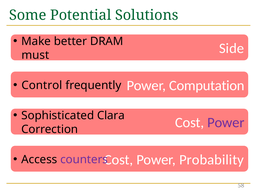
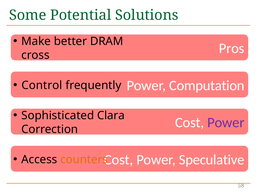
Side: Side -> Pros
must: must -> cross
counters colour: purple -> orange
Probability: Probability -> Speculative
